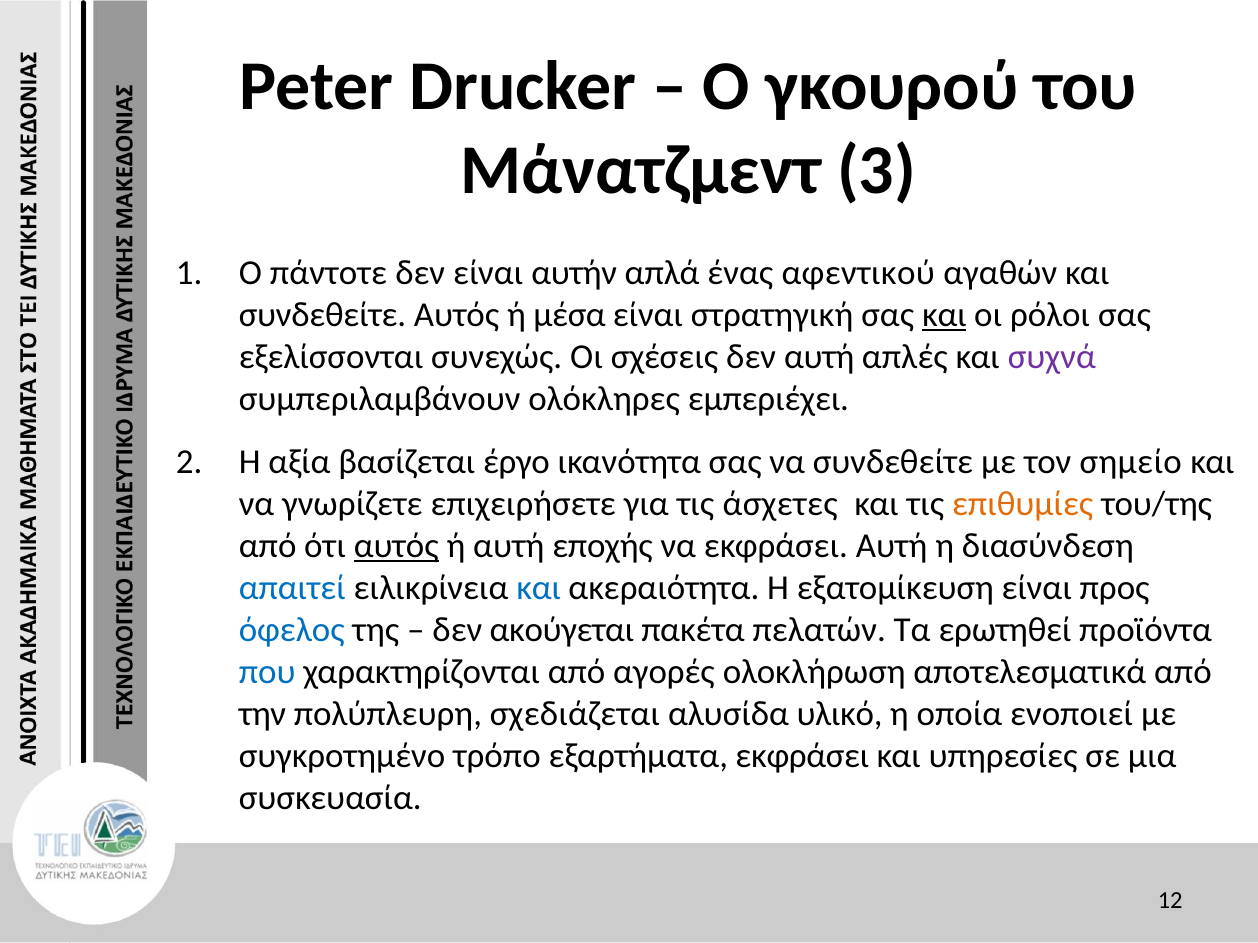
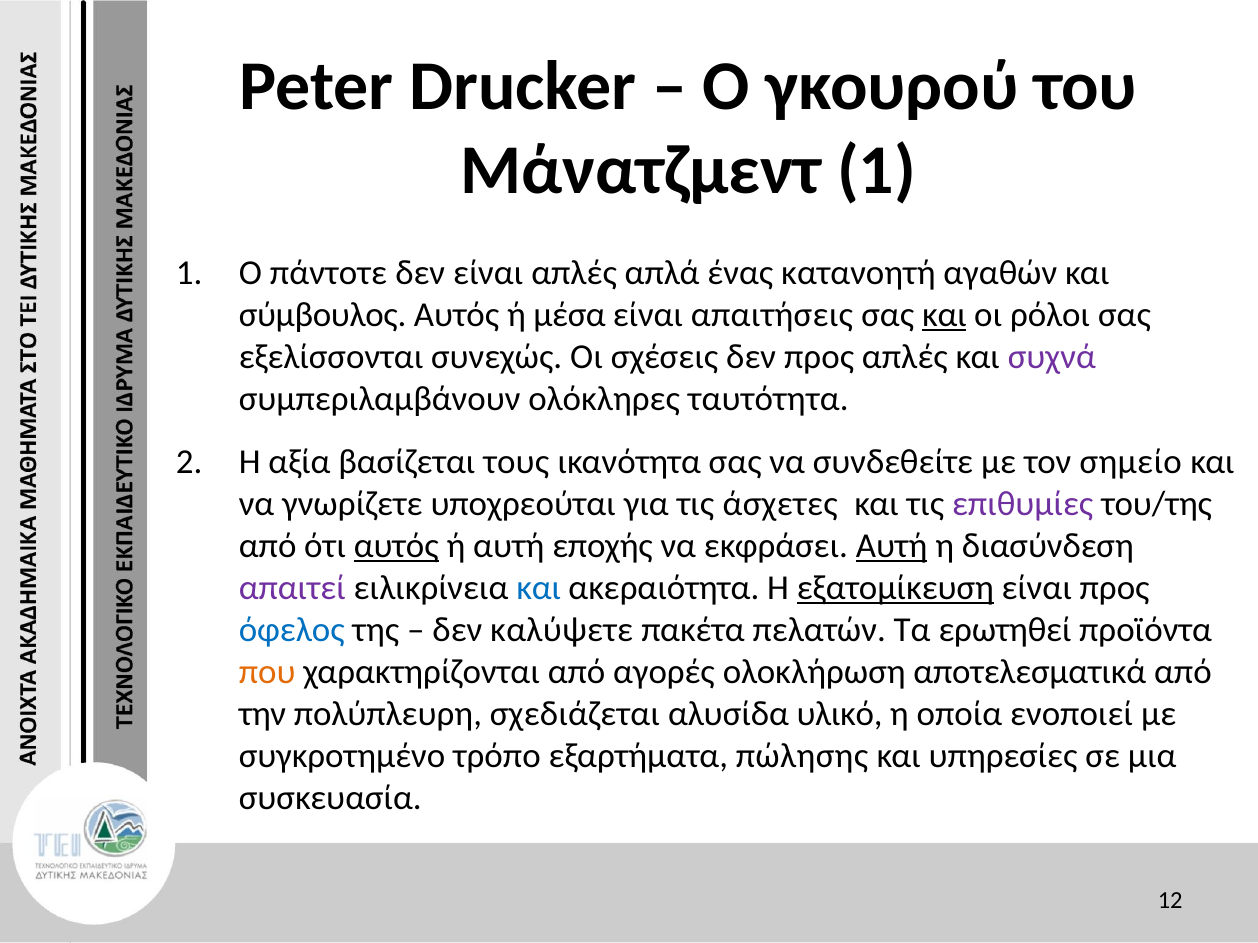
Μάνατζμεντ 3: 3 -> 1
είναι αυτήν: αυτήν -> απλές
αφεντικού: αφεντικού -> κατανοητή
συνδεθείτε at (323, 316): συνδεθείτε -> σύμβουλος
στρατηγική: στρατηγική -> απαιτήσεις
δεν αυτή: αυτή -> προς
εμπεριέχει: εμπεριέχει -> ταυτότητα
έργο: έργο -> τους
επιχειρήσετε: επιχειρήσετε -> υποχρεούται
επιθυμίες colour: orange -> purple
Αυτή at (892, 546) underline: none -> present
απαιτεί colour: blue -> purple
εξατομίκευση underline: none -> present
ακούγεται: ακούγεται -> καλύψετε
που colour: blue -> orange
εξαρτήματα εκφράσει: εκφράσει -> πώλησης
